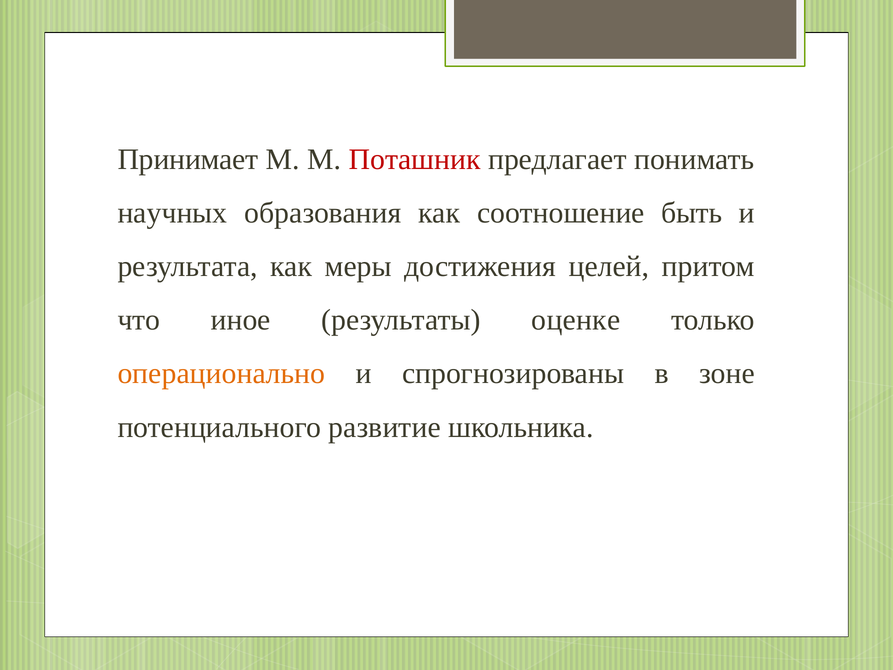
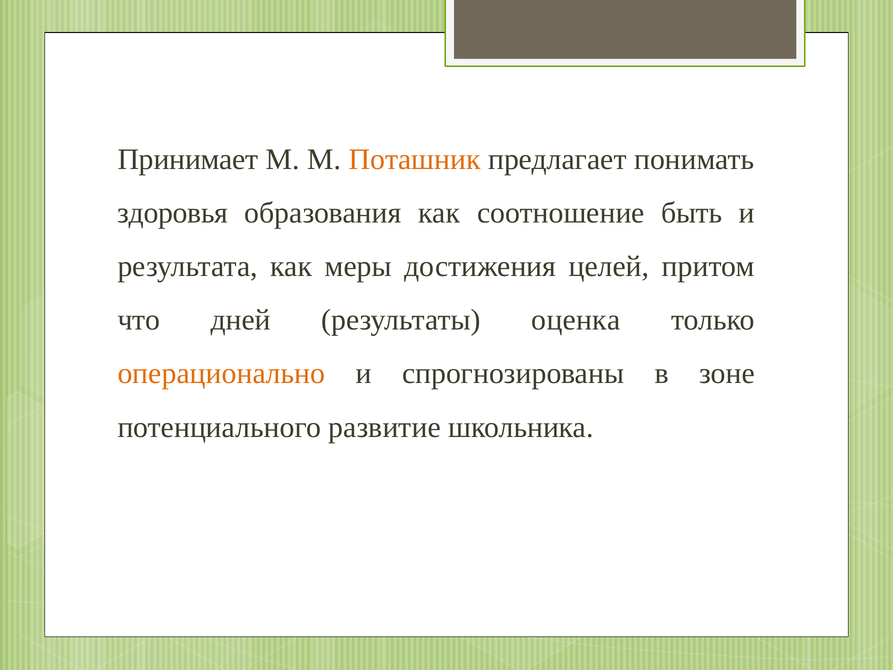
Поташник colour: red -> orange
научных: научных -> здоровья
иное: иное -> дней
оценке: оценке -> оценка
